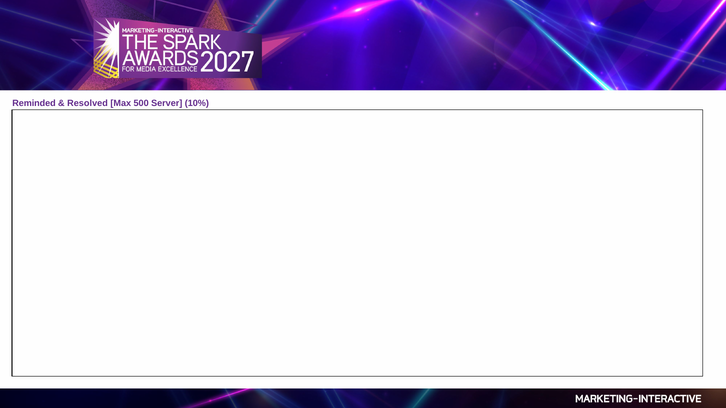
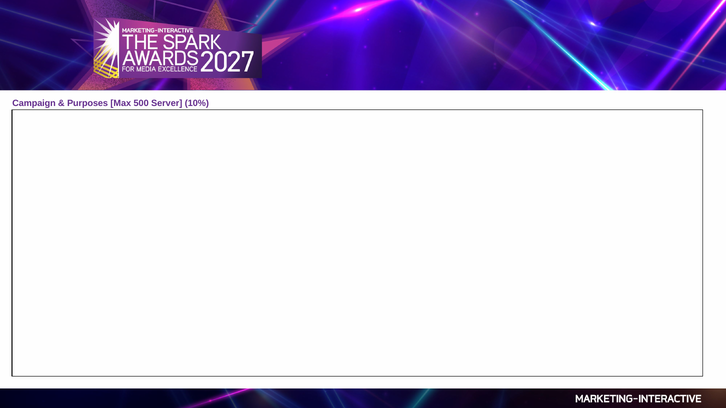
Reminded: Reminded -> Campaign
Resolved: Resolved -> Purposes
